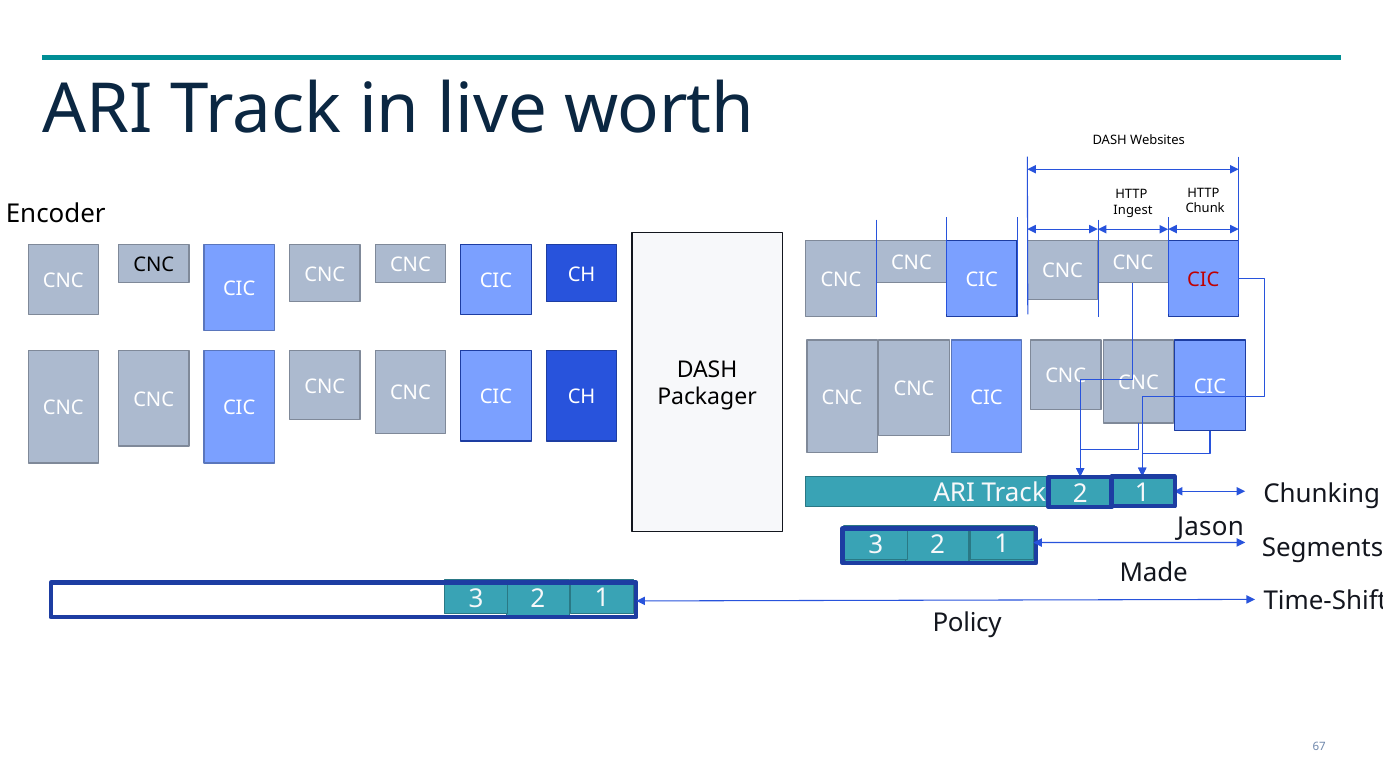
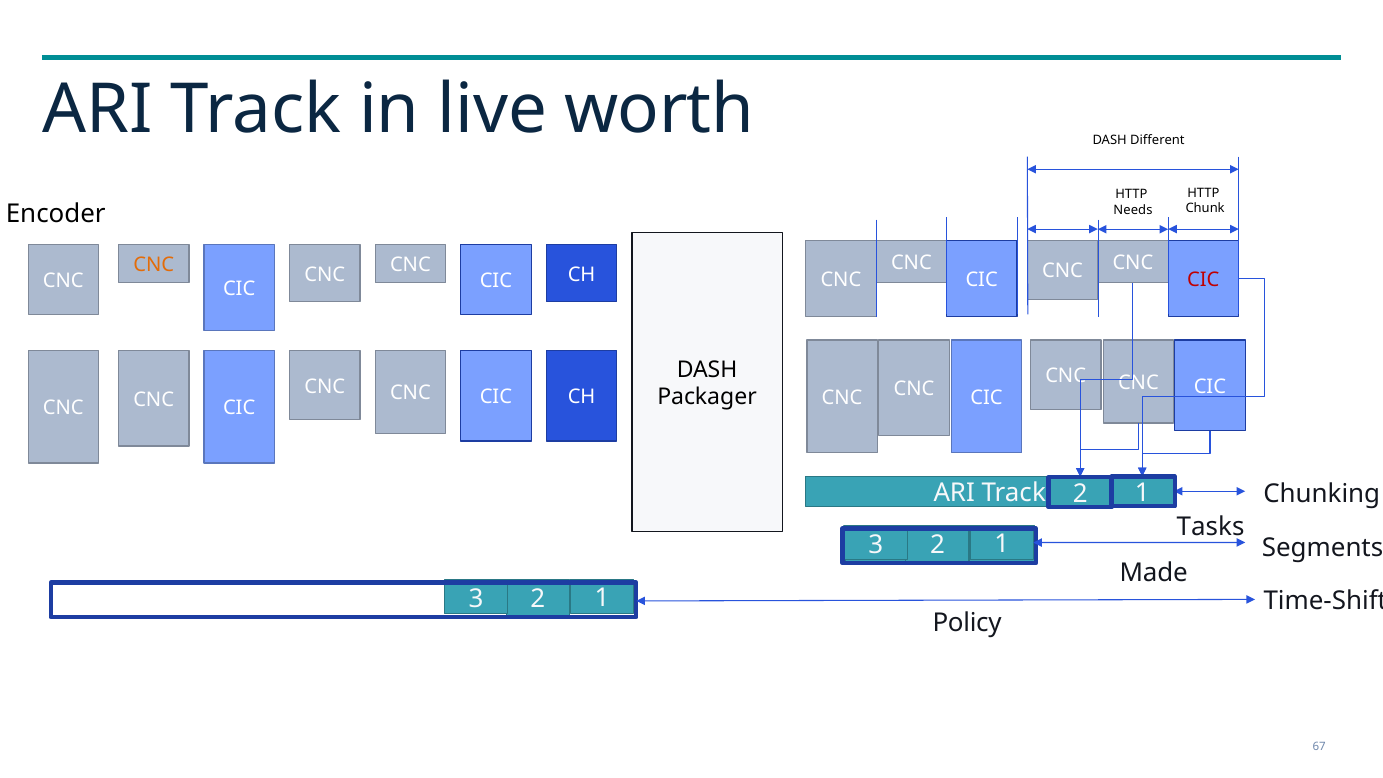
Websites: Websites -> Different
Ingest: Ingest -> Needs
CNC at (154, 265) colour: black -> orange
Jason: Jason -> Tasks
